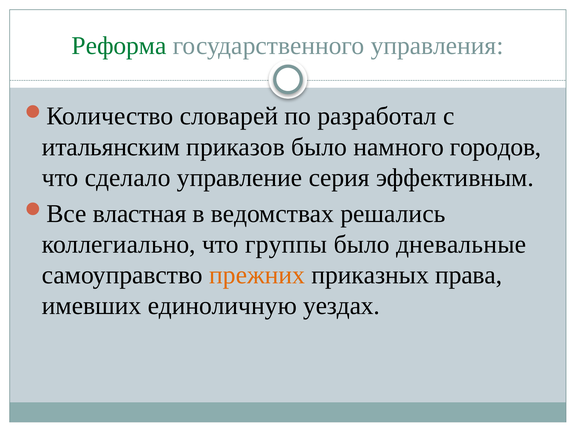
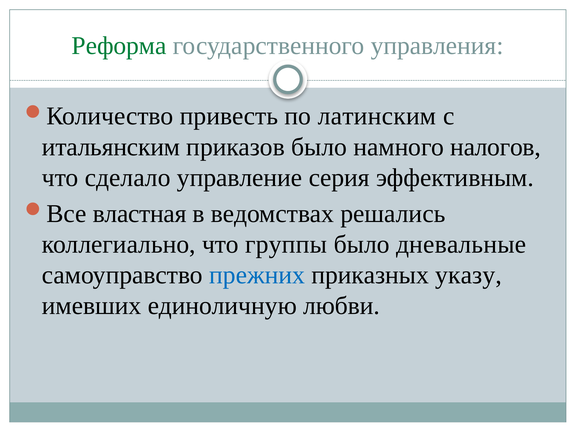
словарей: словарей -> привесть
разработал: разработал -> латинским
городов: городов -> налогов
прежних colour: orange -> blue
права: права -> указу
уездах: уездах -> любви
